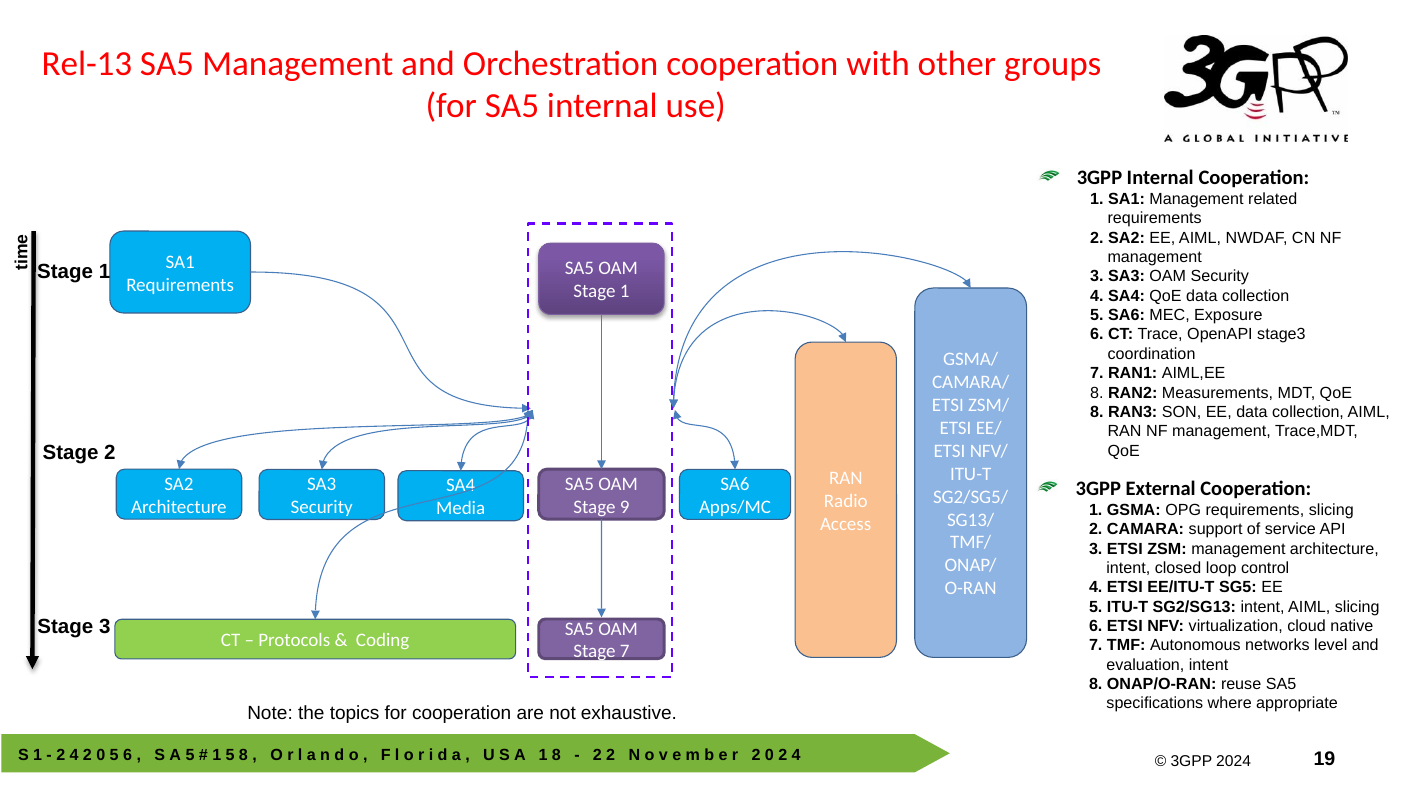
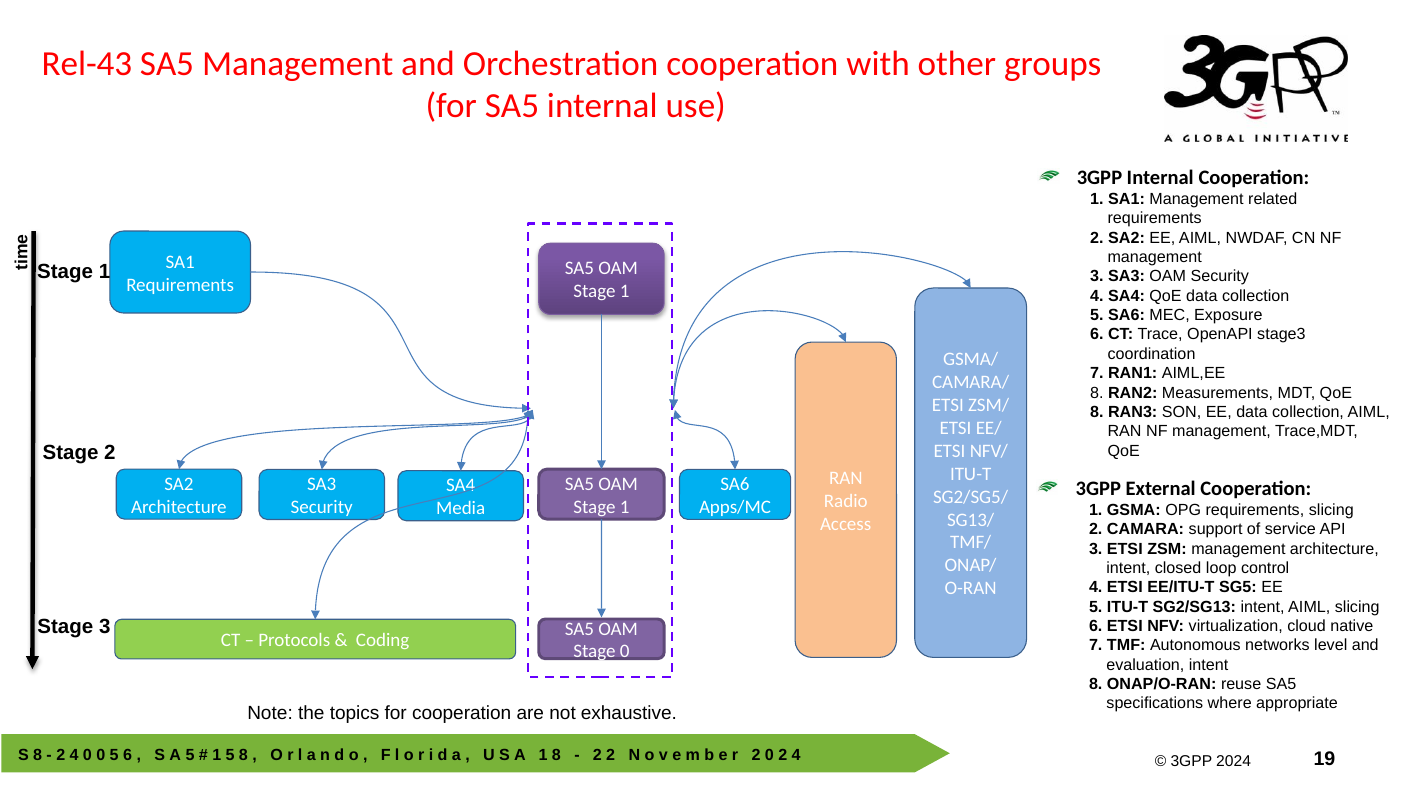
Rel-13: Rel-13 -> Rel-43
9 at (625, 507): 9 -> 1
Stage 7: 7 -> 0
1 at (38, 755): 1 -> 8
4 2: 2 -> 0
